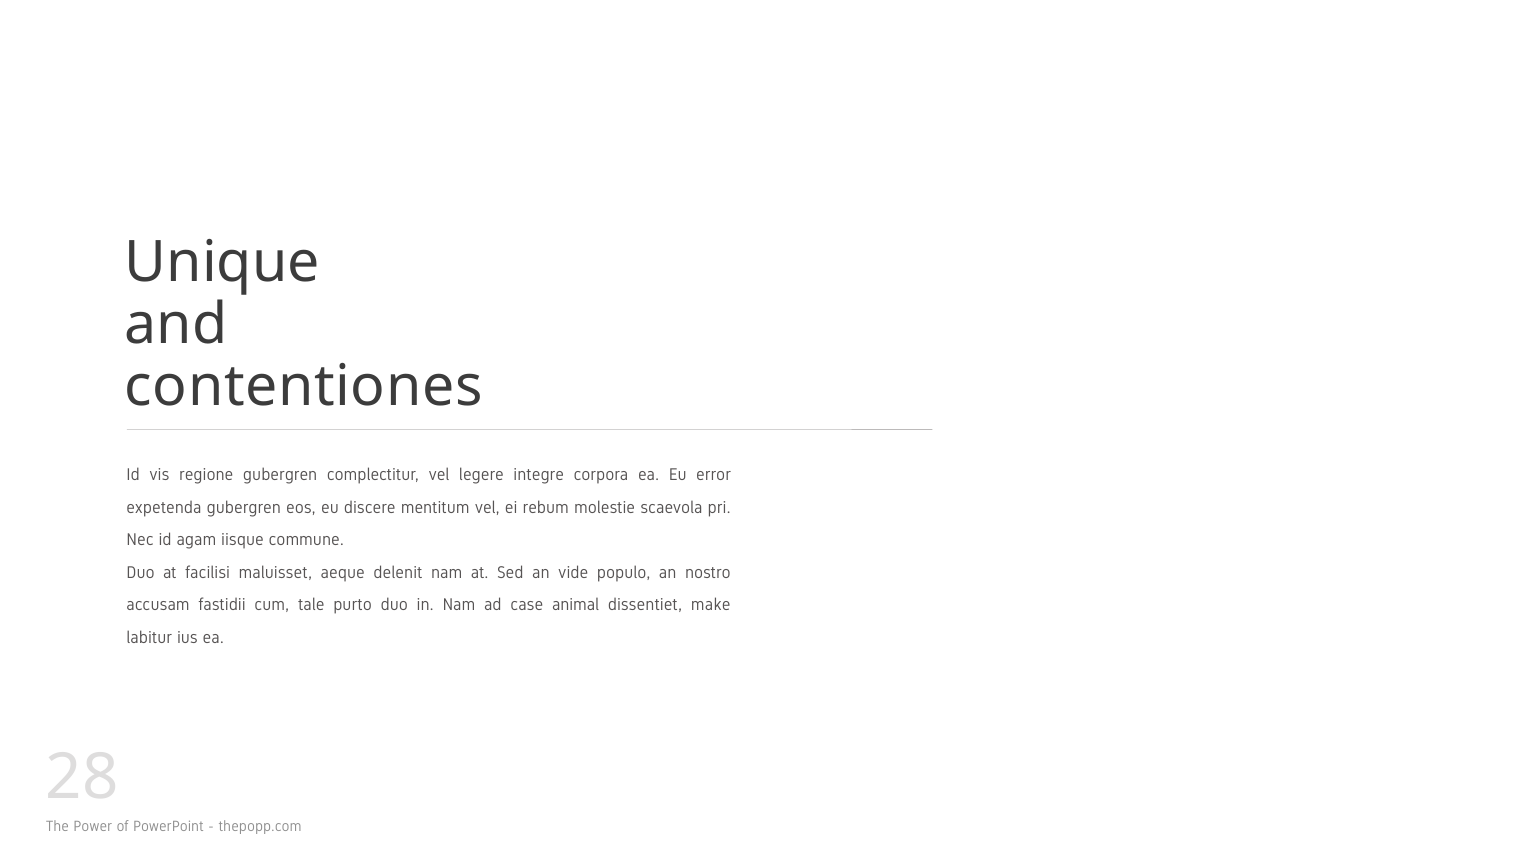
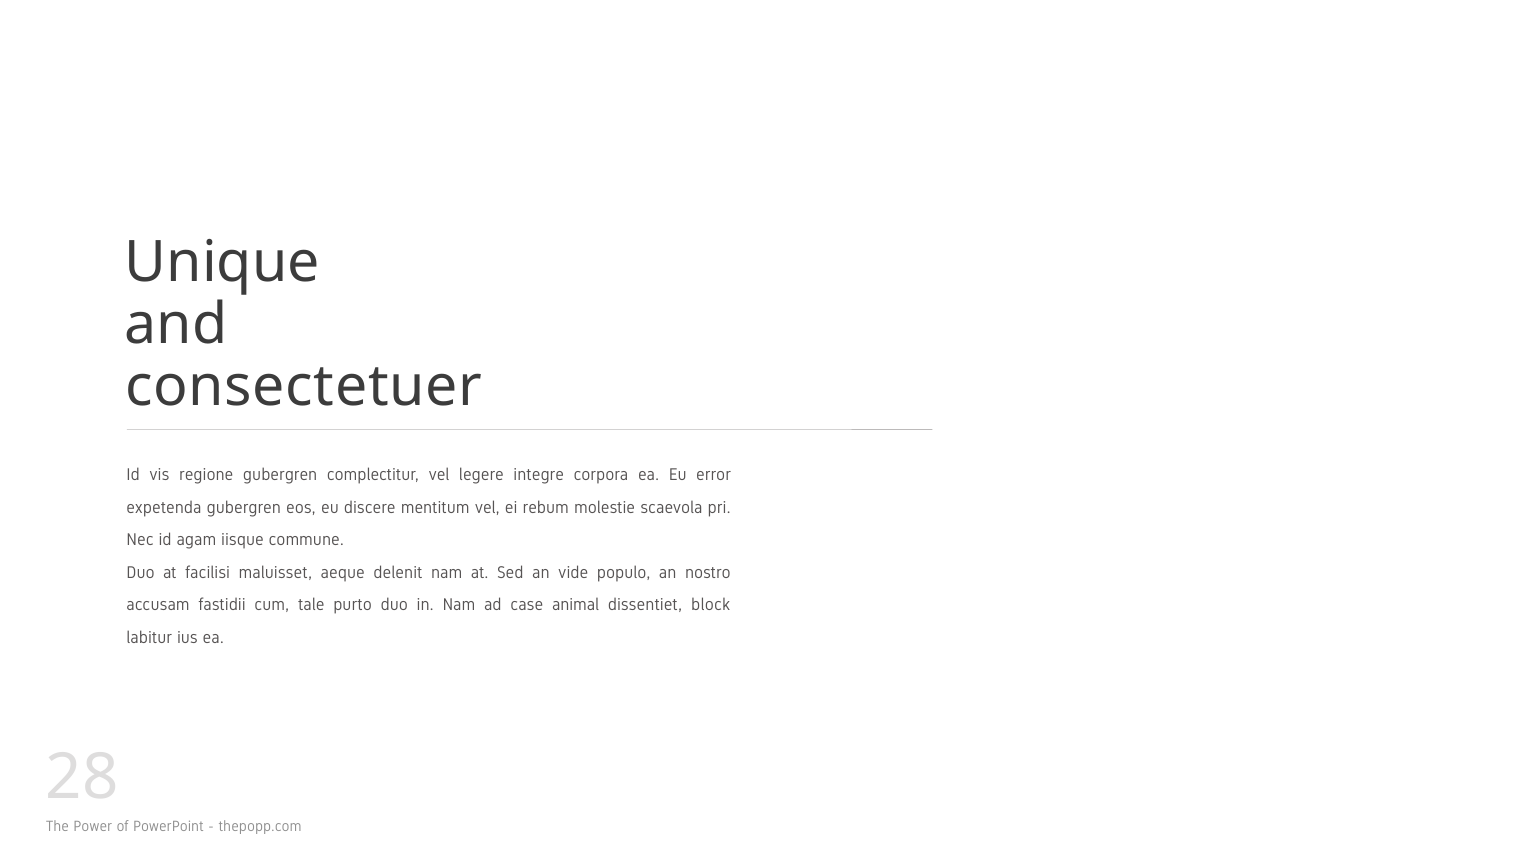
contentiones: contentiones -> consectetuer
make: make -> block
